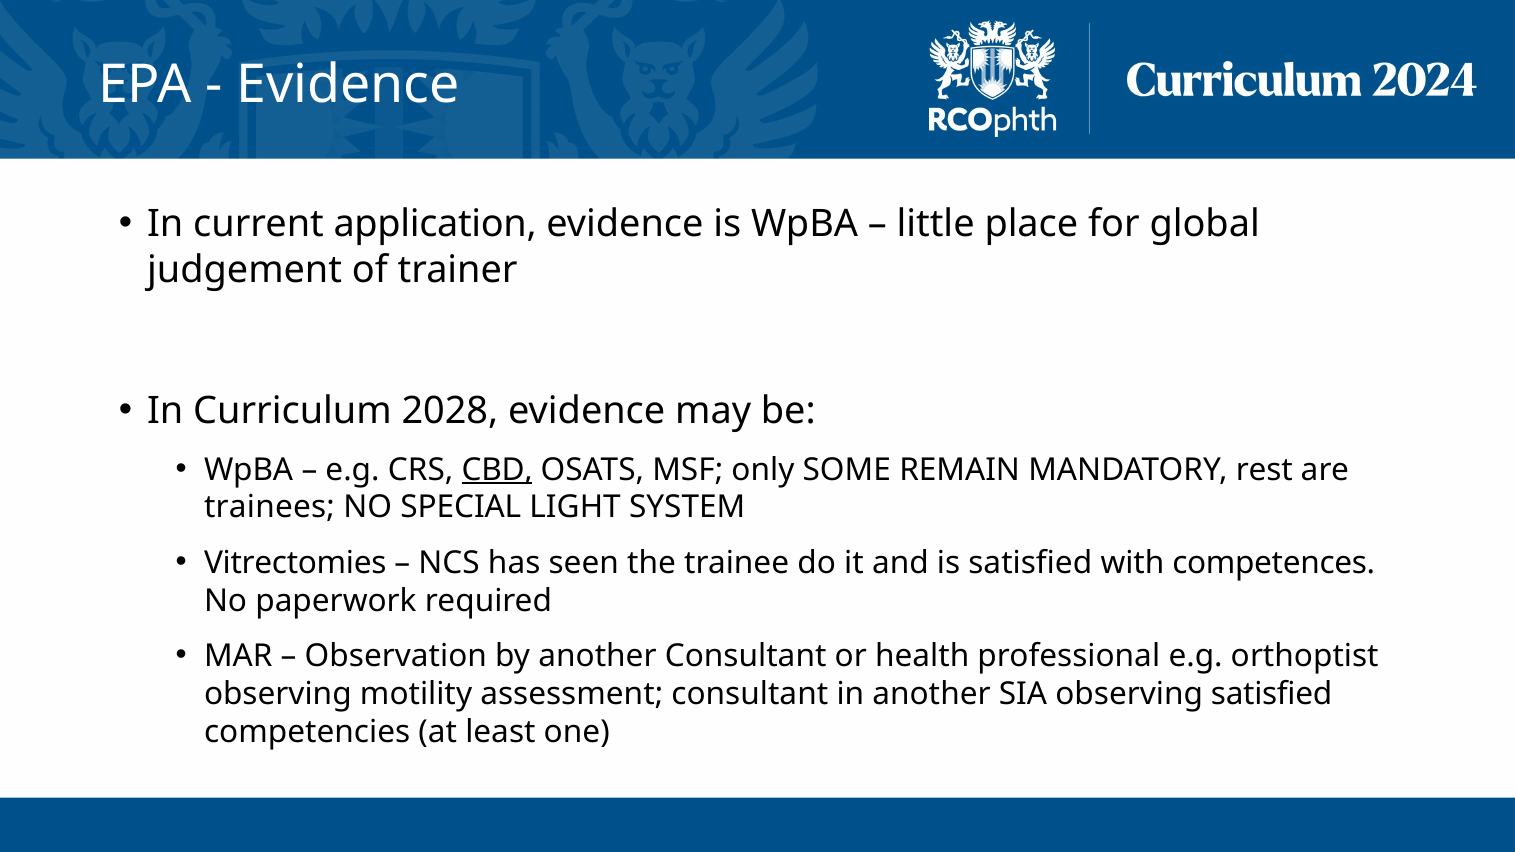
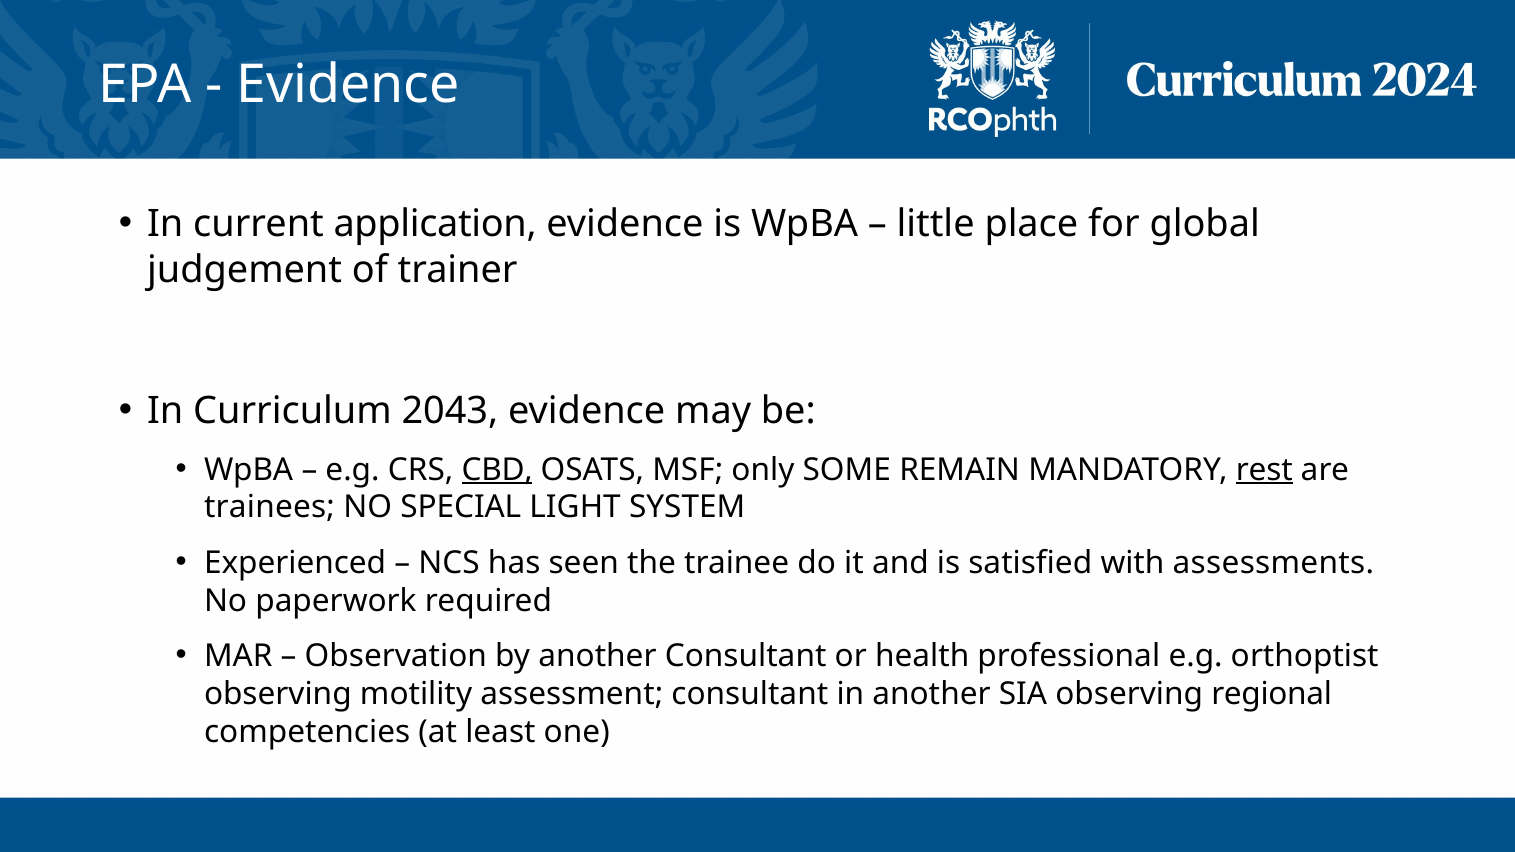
2028: 2028 -> 2043
rest underline: none -> present
Vitrectomies: Vitrectomies -> Experienced
competences: competences -> assessments
observing satisfied: satisfied -> regional
